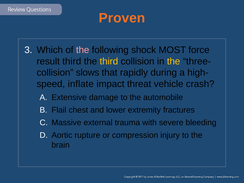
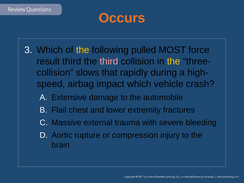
Proven: Proven -> Occurs
the at (83, 50) colour: pink -> yellow
shock: shock -> pulled
third at (109, 61) colour: yellow -> pink
inflate: inflate -> airbag
impact threat: threat -> which
